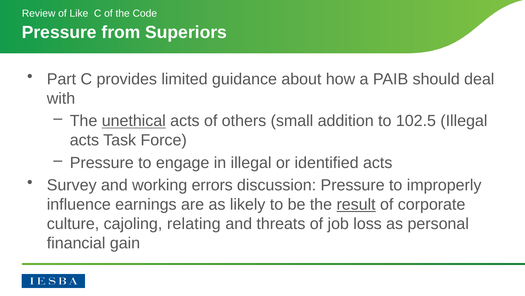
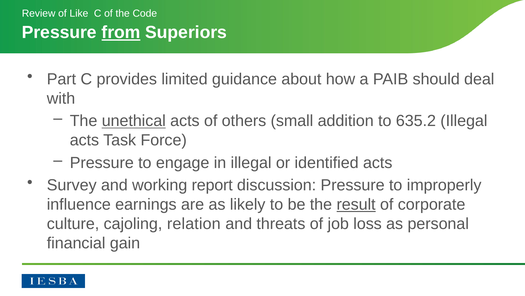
from underline: none -> present
102.5: 102.5 -> 635.2
errors: errors -> report
relating: relating -> relation
